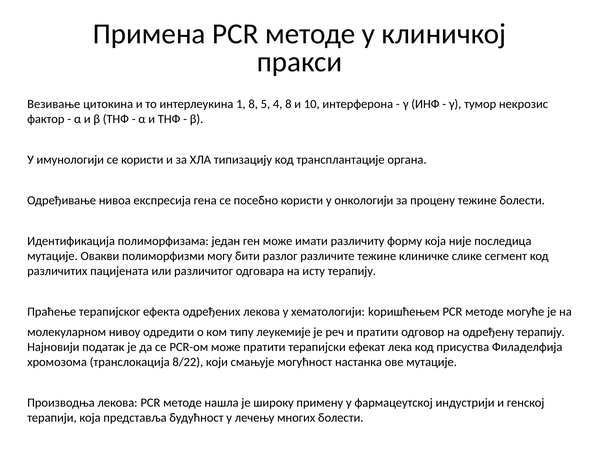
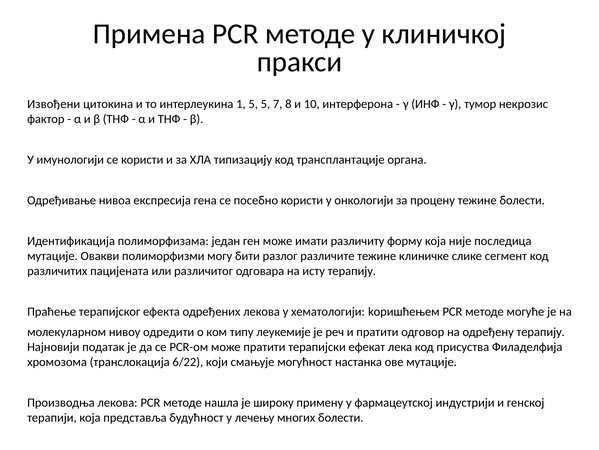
Везивање: Везивање -> Извођени
1 8: 8 -> 5
4: 4 -> 7
8/22: 8/22 -> 6/22
